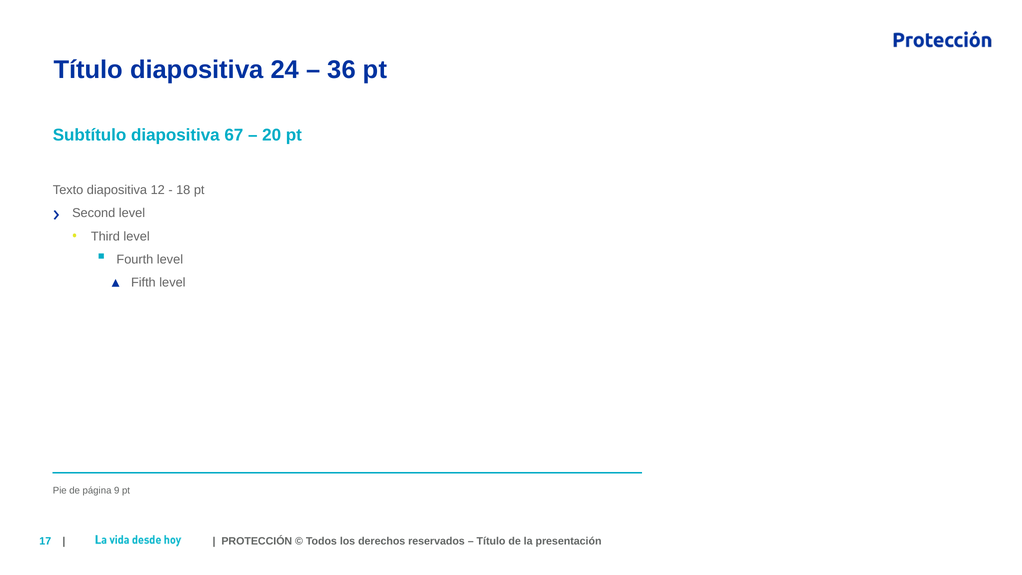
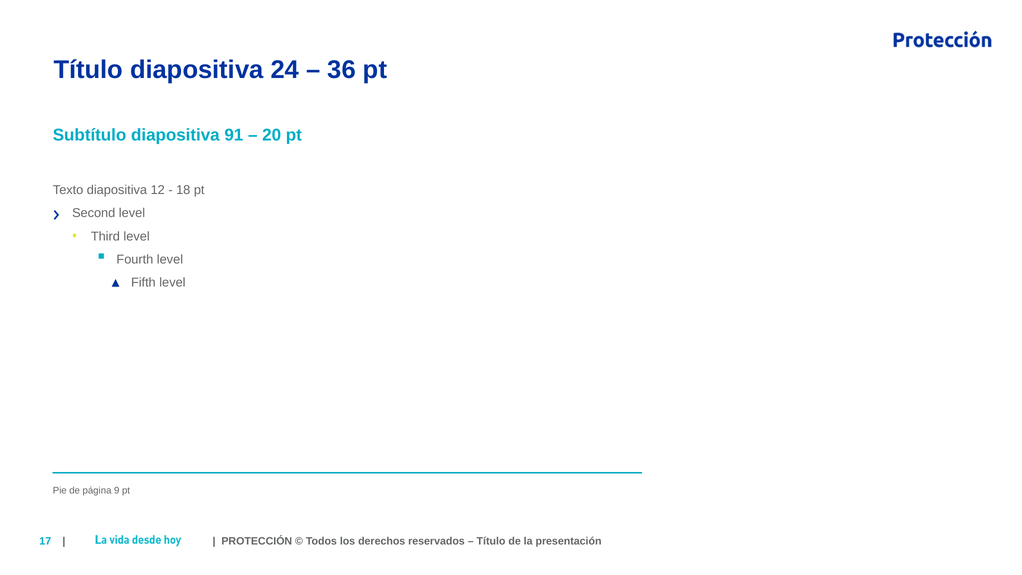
67: 67 -> 91
